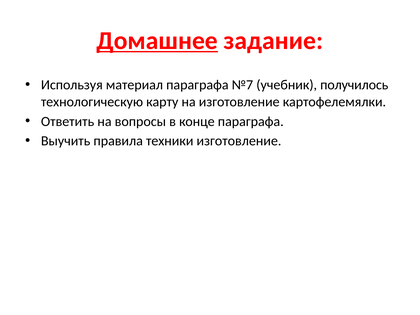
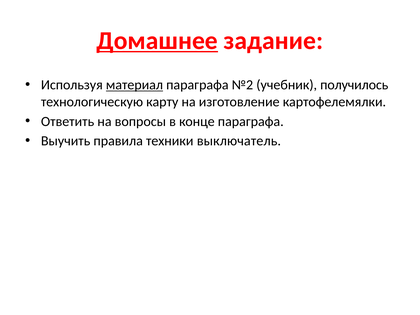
материал underline: none -> present
№7: №7 -> №2
техники изготовление: изготовление -> выключатель
